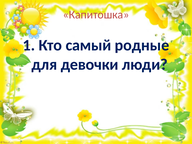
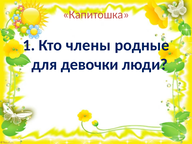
самый: самый -> члены
